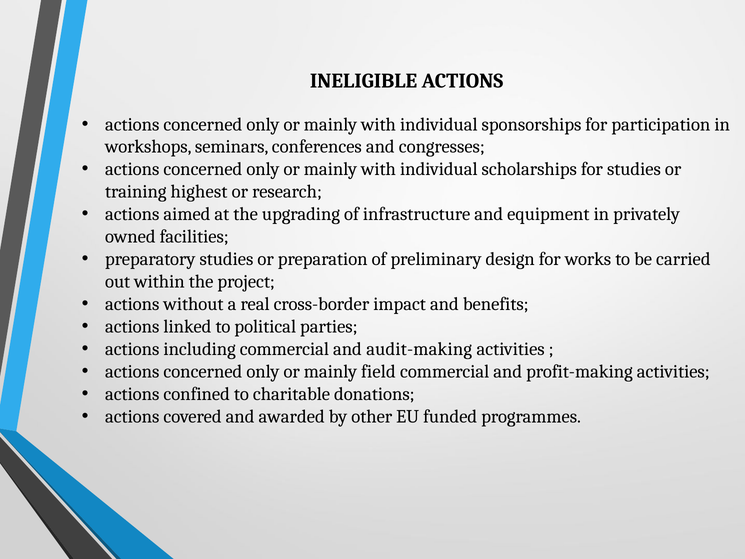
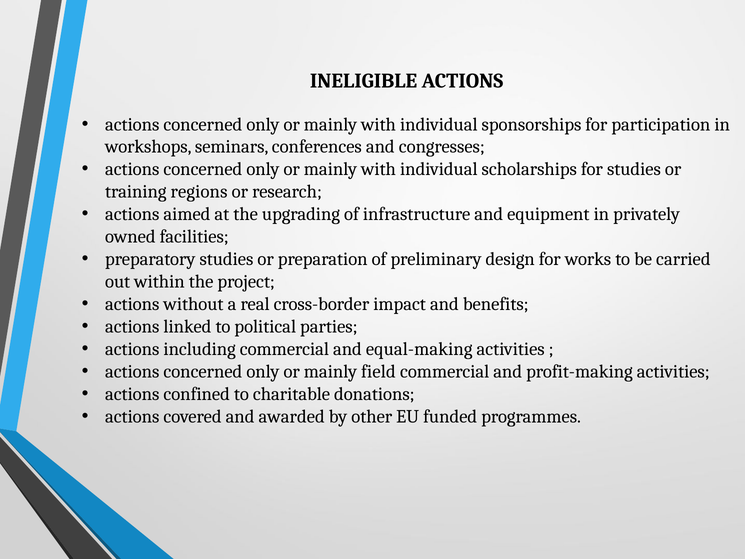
highest: highest -> regions
audit-making: audit-making -> equal-making
